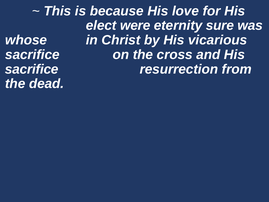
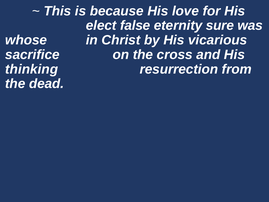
were: were -> false
sacrifice at (32, 69): sacrifice -> thinking
